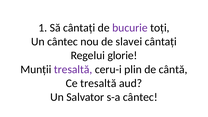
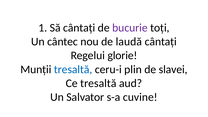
slavei: slavei -> laudă
tresaltă at (73, 69) colour: purple -> blue
cântă: cântă -> slavei
s-a cântec: cântec -> cuvine
